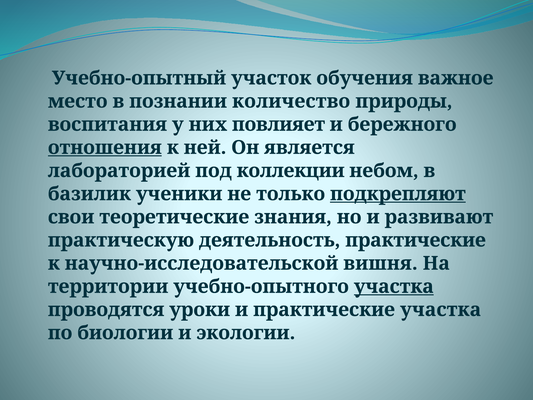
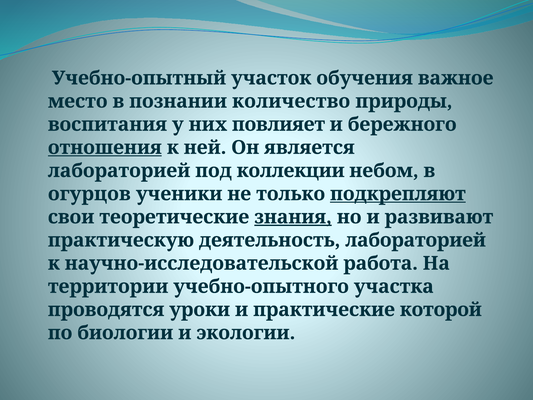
базилик: базилик -> огурцов
знания underline: none -> present
деятельность практические: практические -> лабораторией
вишня: вишня -> работа
участка at (394, 286) underline: present -> none
практические участка: участка -> которой
